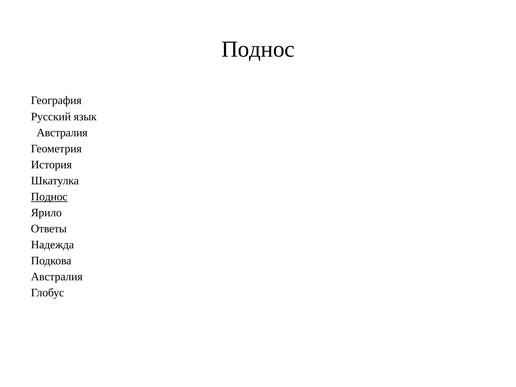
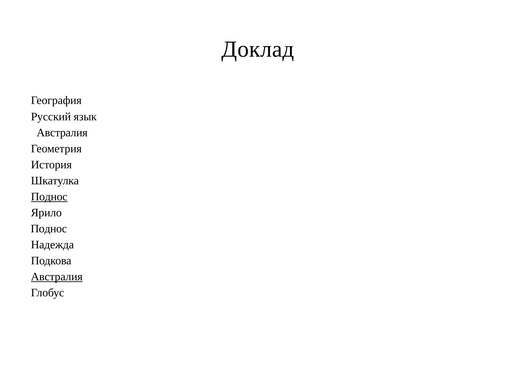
Поднос at (258, 49): Поднос -> Доклад
Ответы at (49, 229): Ответы -> Поднос
Австралия at (57, 277) underline: none -> present
